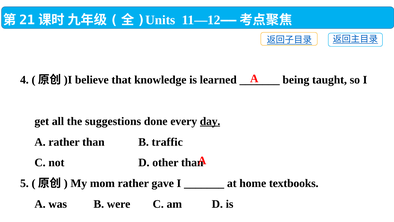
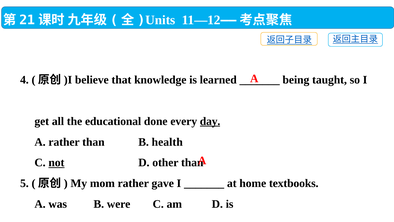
suggestions: suggestions -> educational
traffic: traffic -> health
not underline: none -> present
